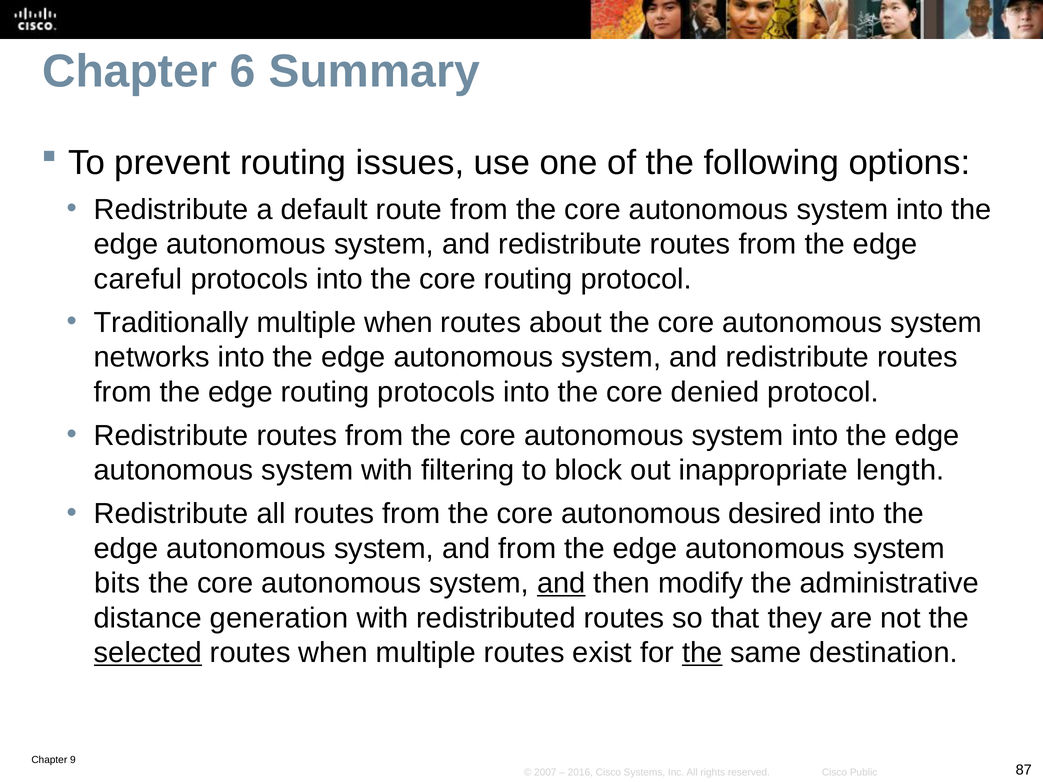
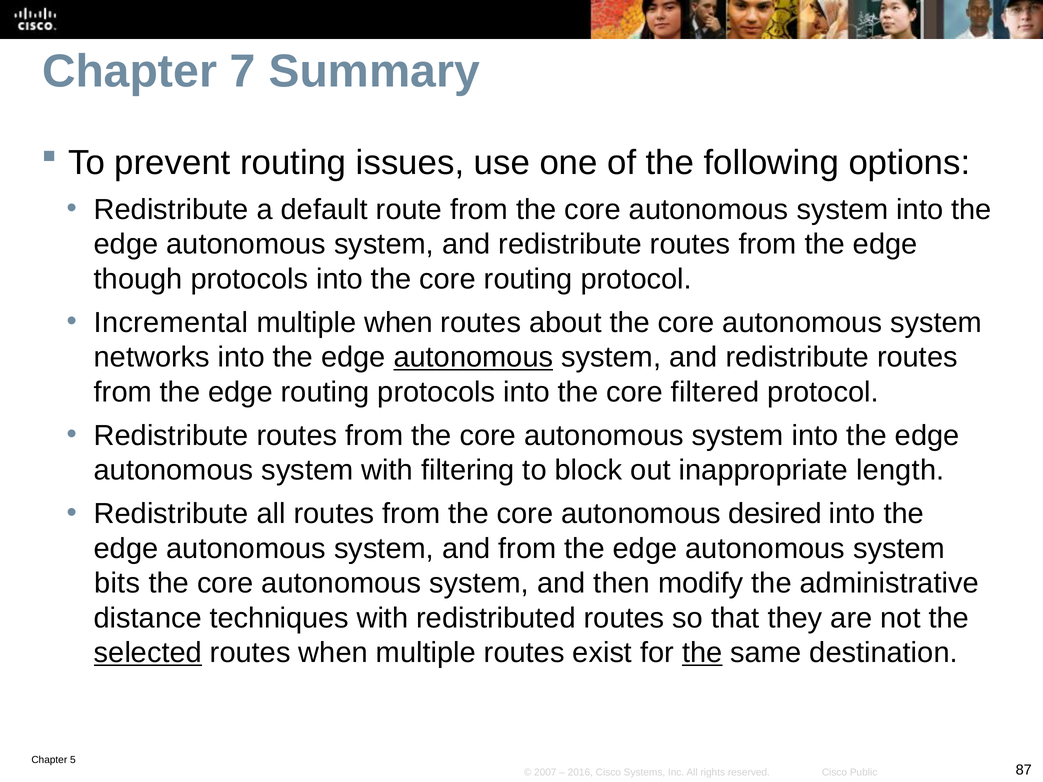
6: 6 -> 7
careful: careful -> though
Traditionally: Traditionally -> Incremental
autonomous at (473, 357) underline: none -> present
denied: denied -> filtered
and at (561, 583) underline: present -> none
generation: generation -> techniques
9: 9 -> 5
